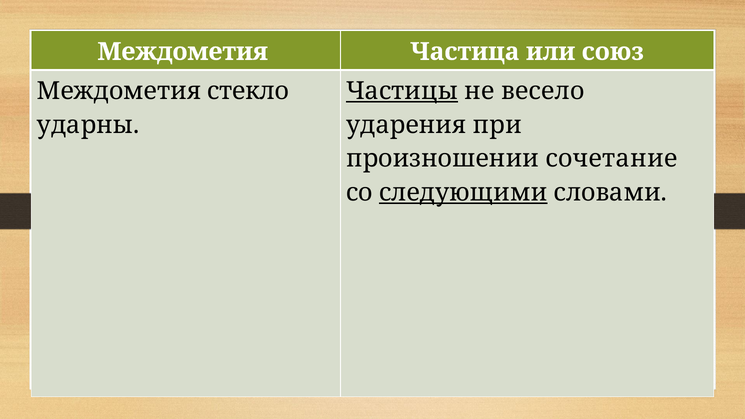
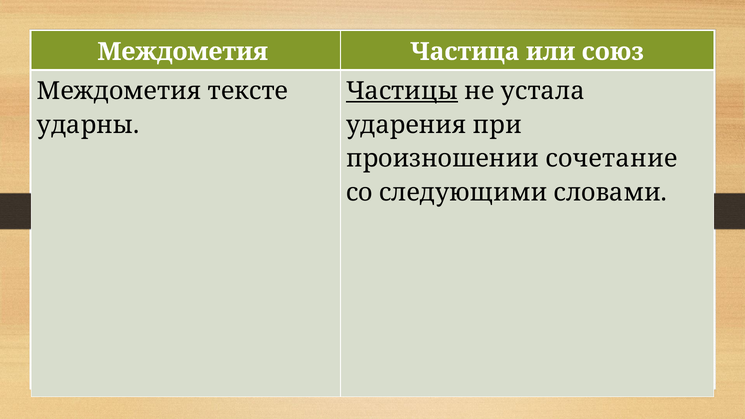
стекло: стекло -> тексте
весело: весело -> устала
следующими underline: present -> none
